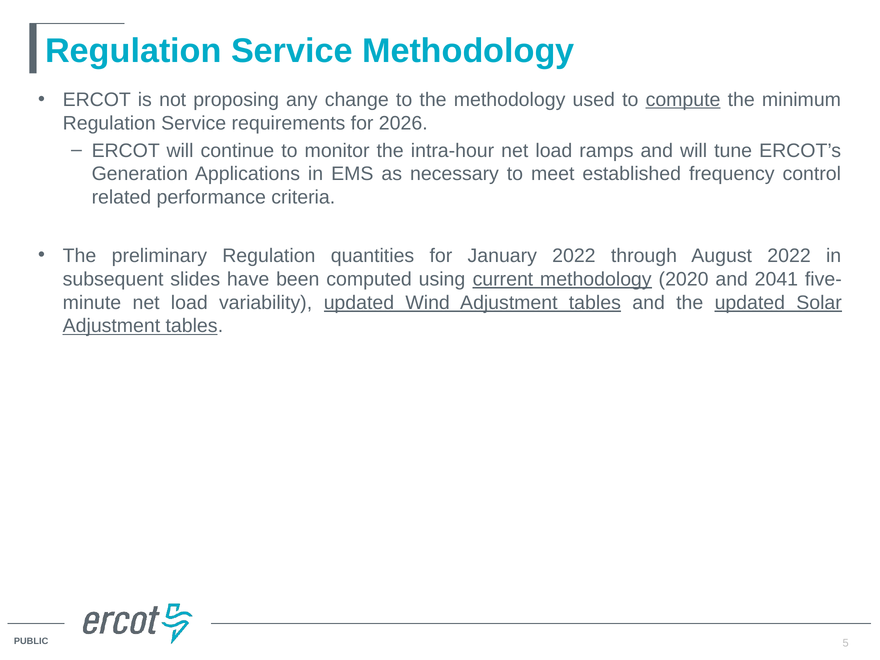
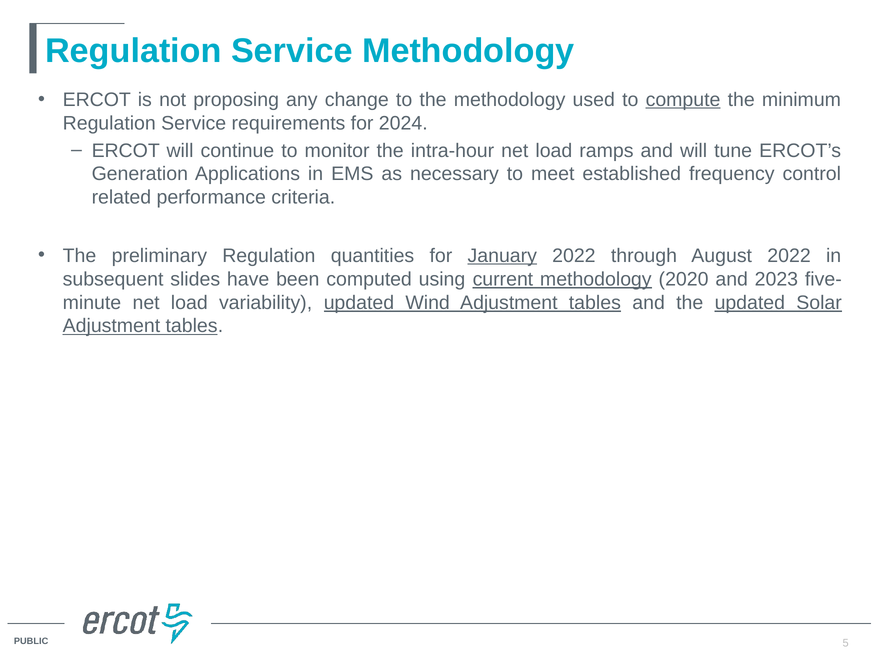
2026: 2026 -> 2024
January underline: none -> present
2041: 2041 -> 2023
